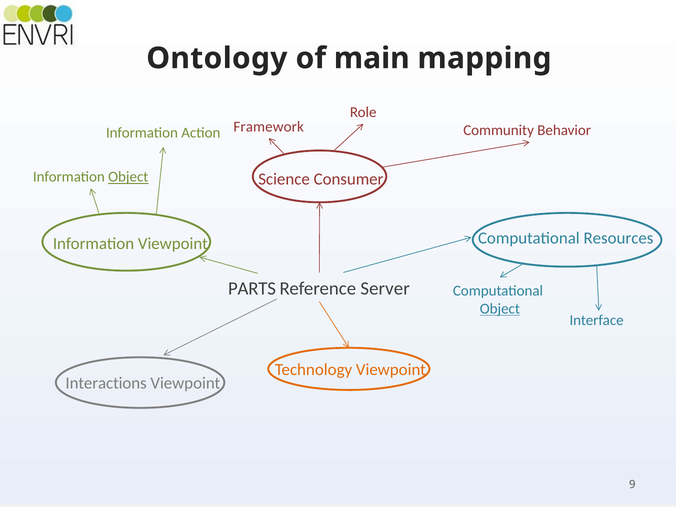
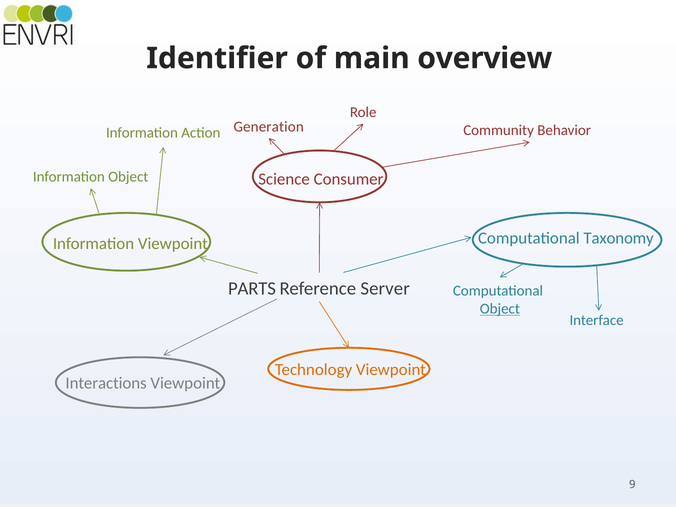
Ontology: Ontology -> Identifier
mapping: mapping -> overview
Framework: Framework -> Generation
Object at (128, 177) underline: present -> none
Resources: Resources -> Taxonomy
